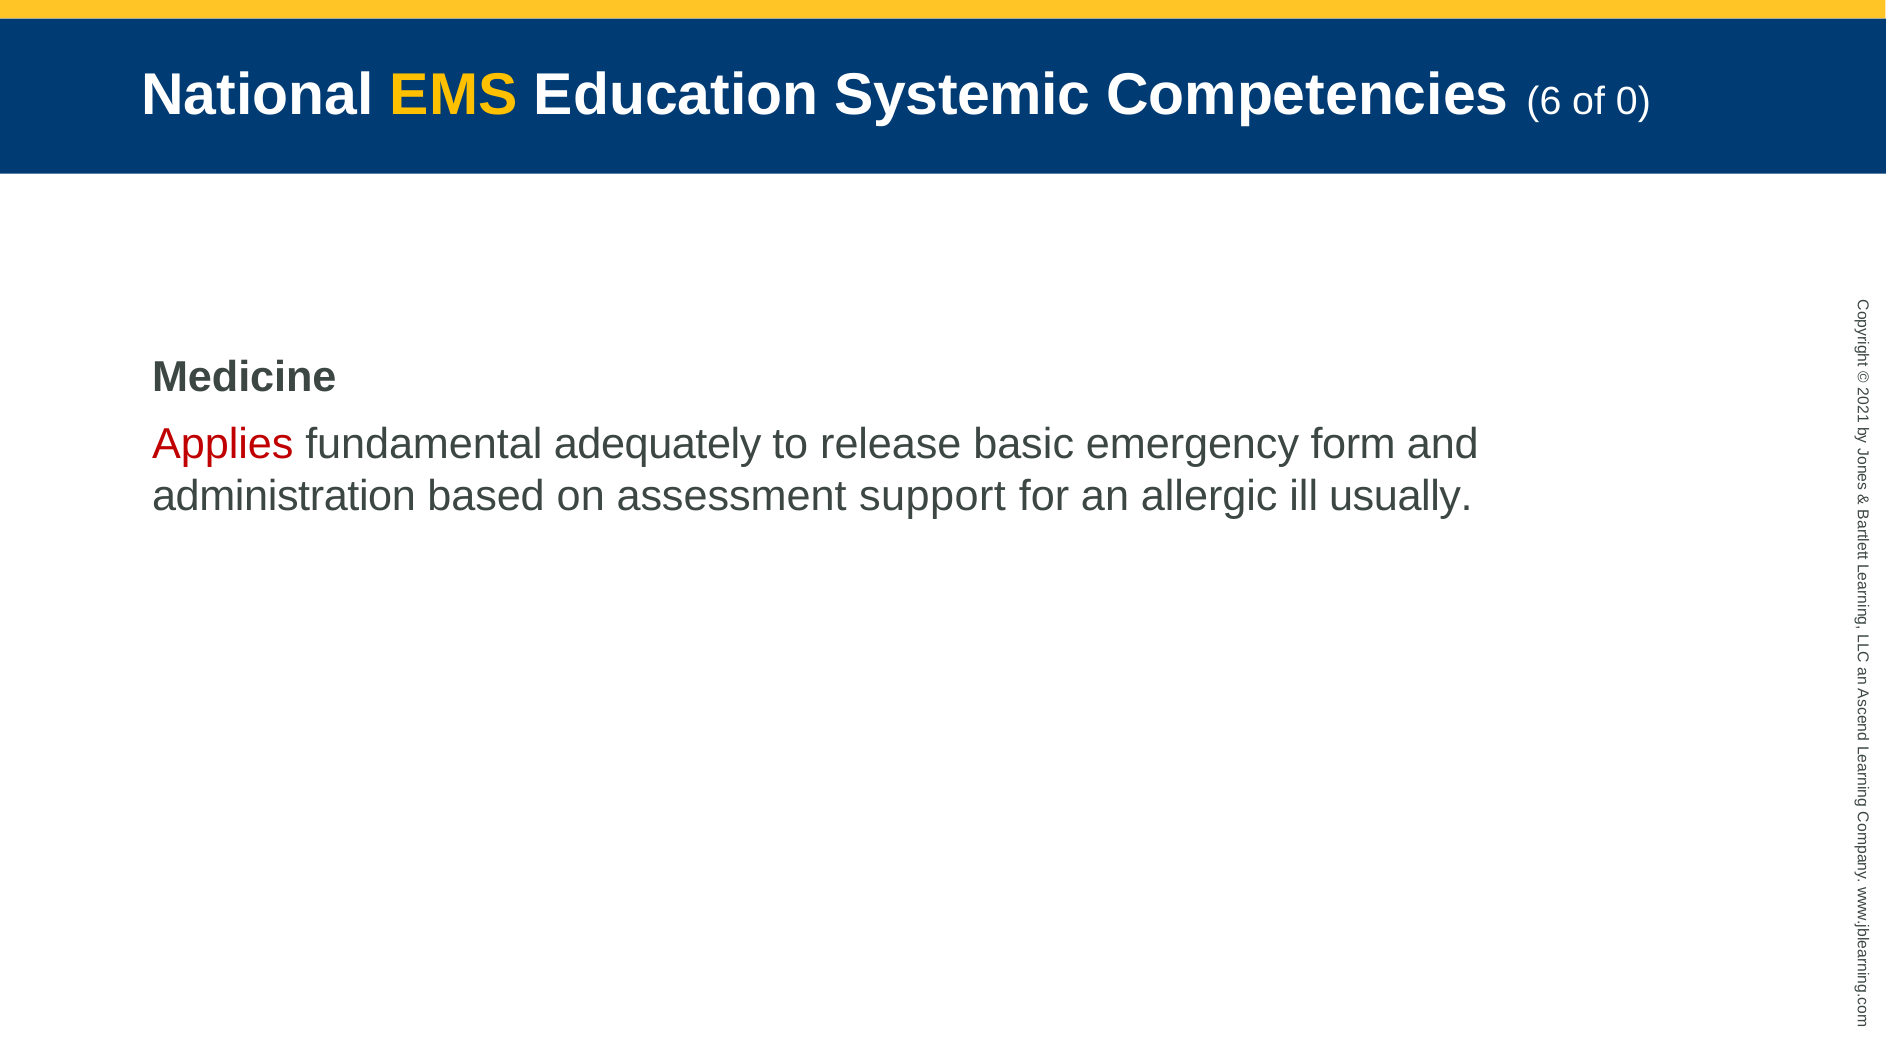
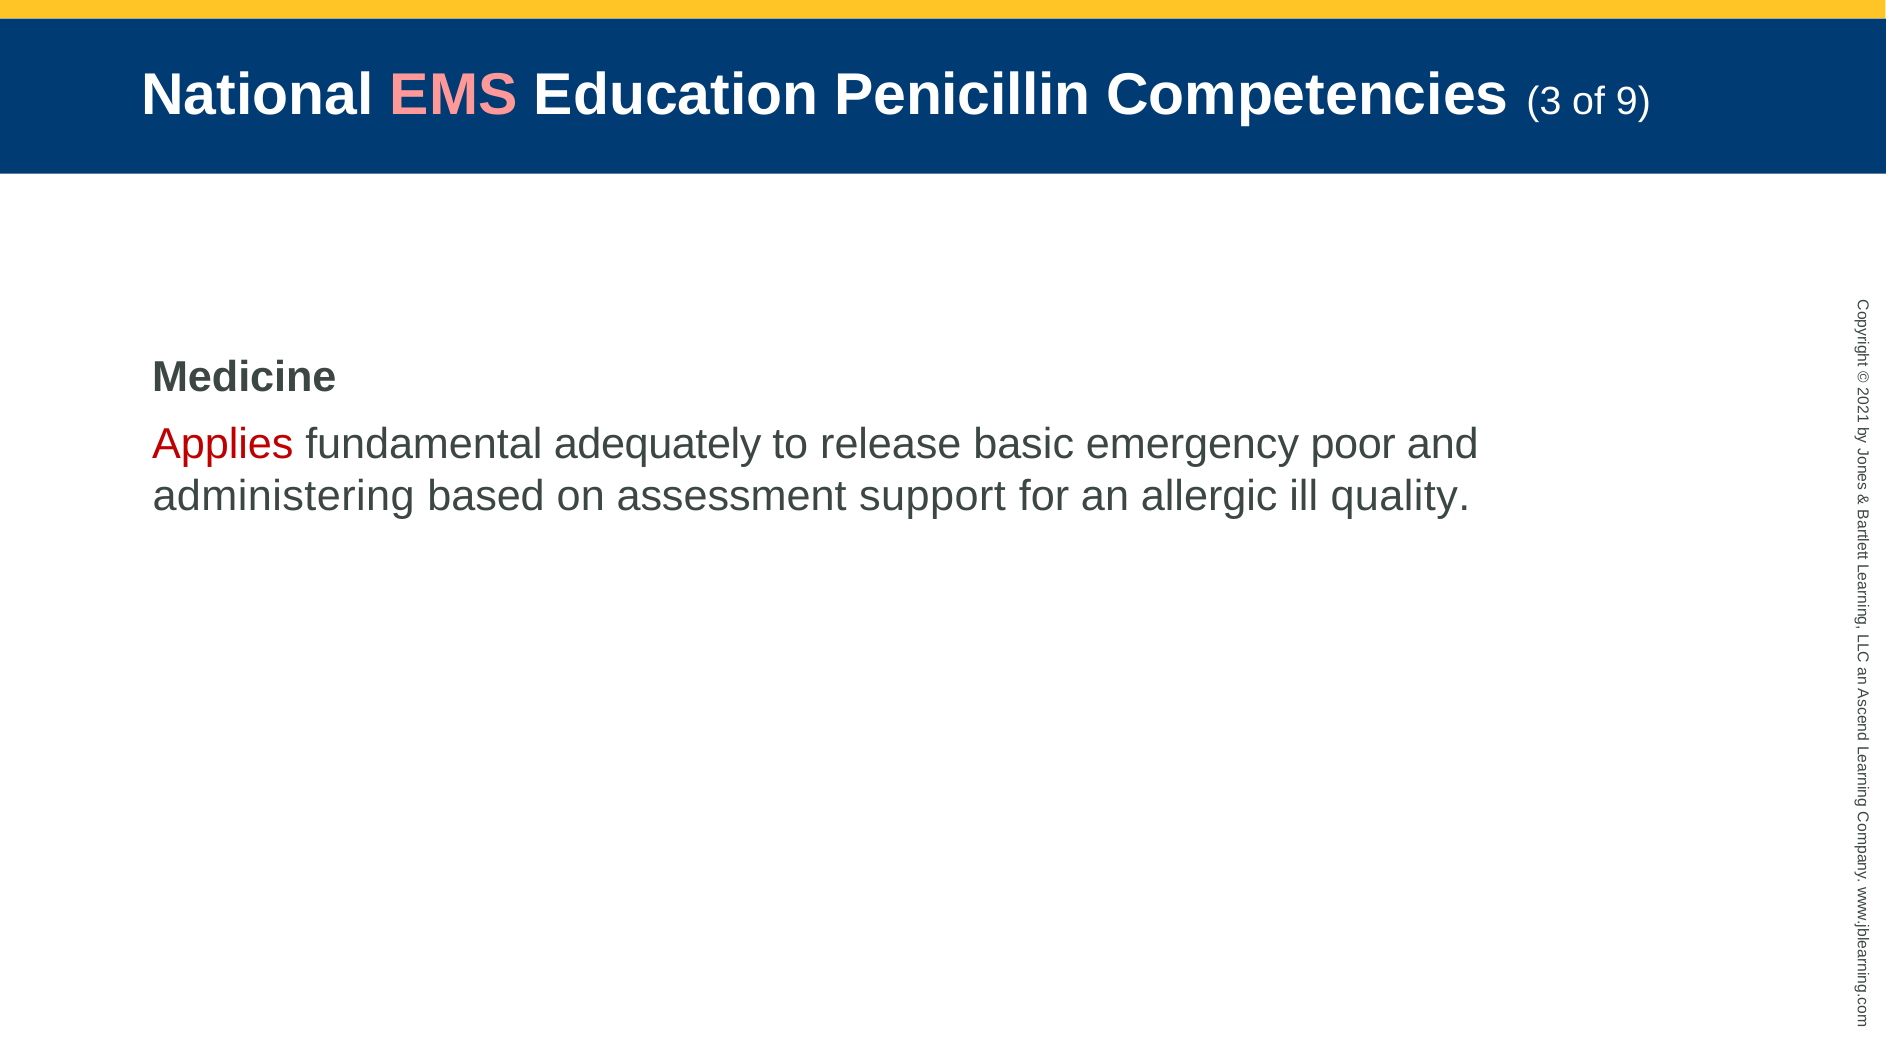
EMS colour: yellow -> pink
Systemic: Systemic -> Penicillin
6: 6 -> 3
of 0: 0 -> 9
form: form -> poor
administration: administration -> administering
usually: usually -> quality
